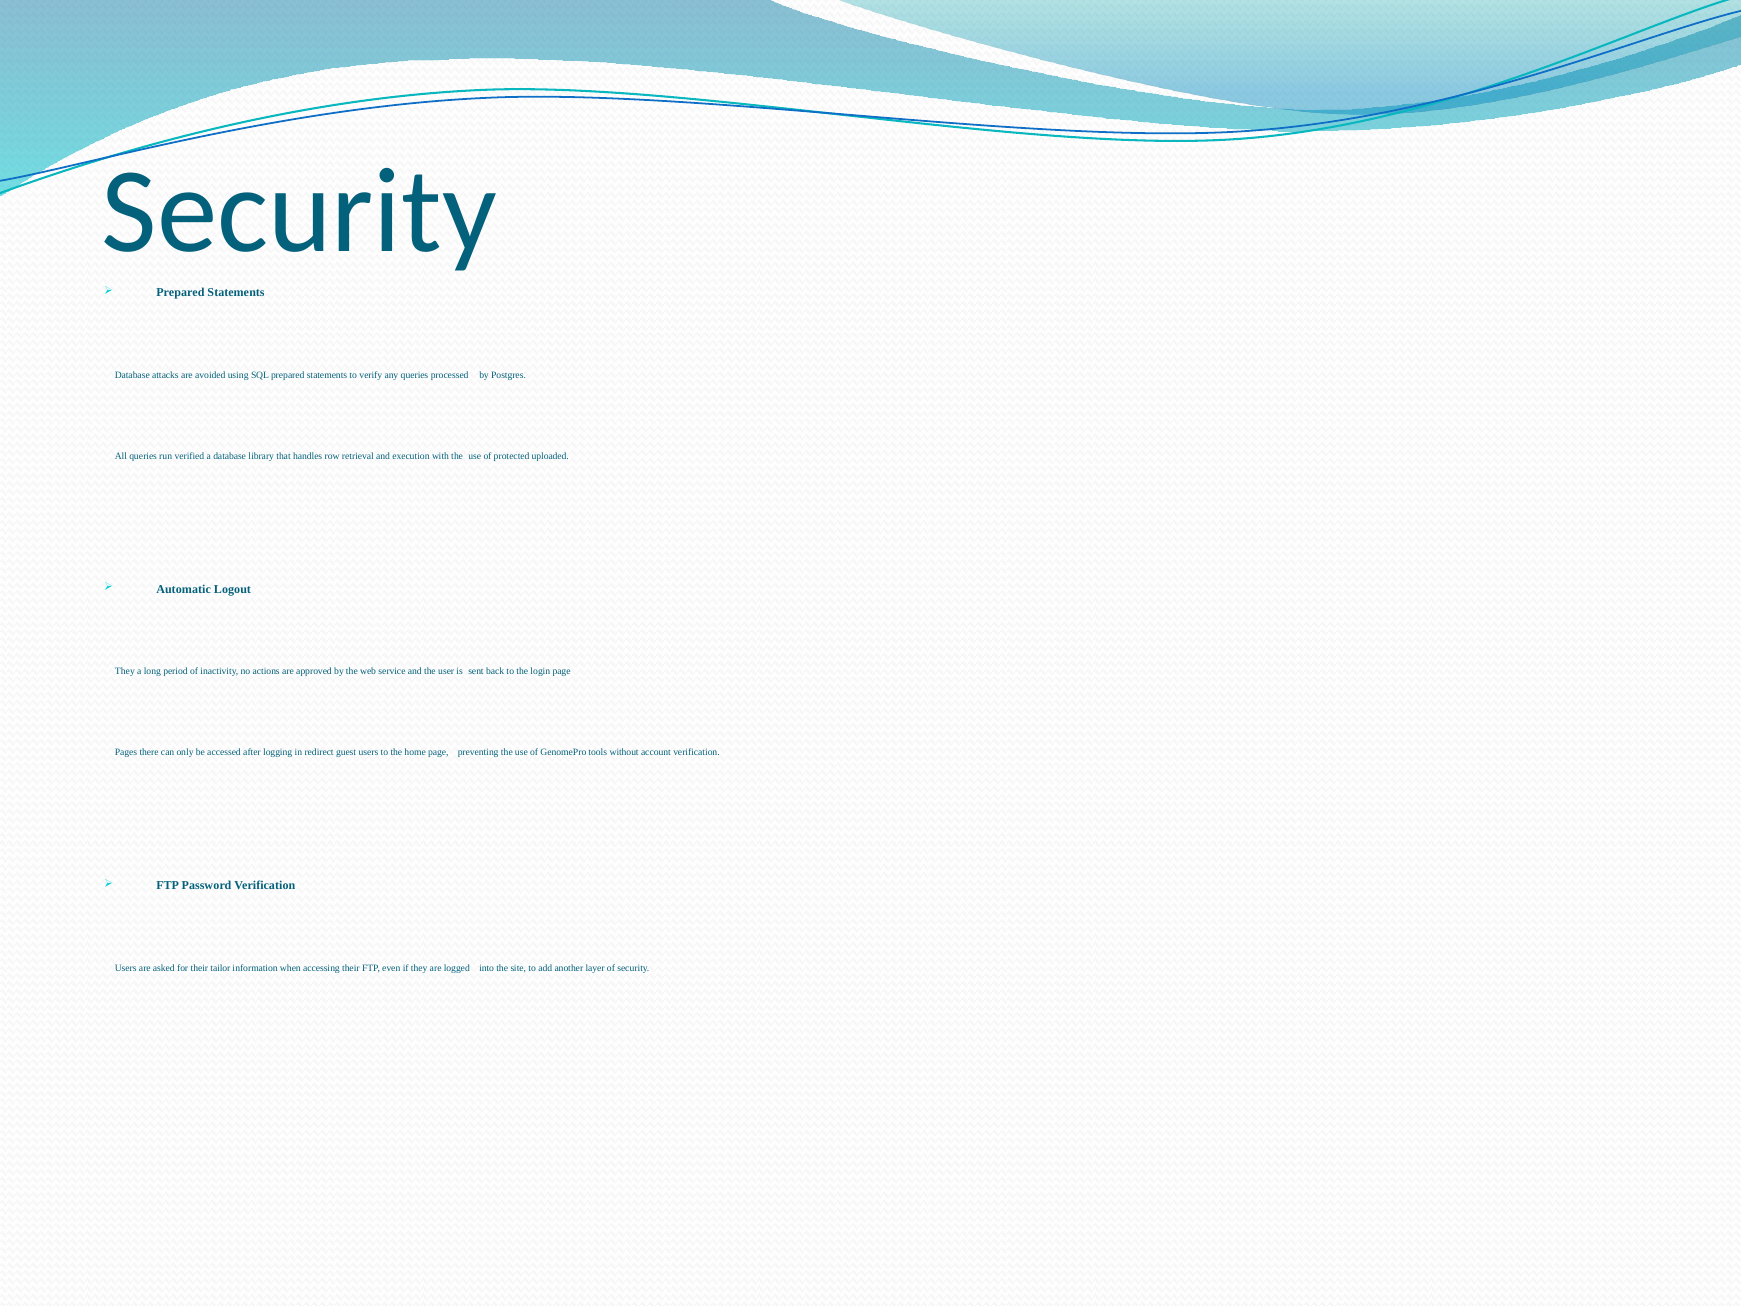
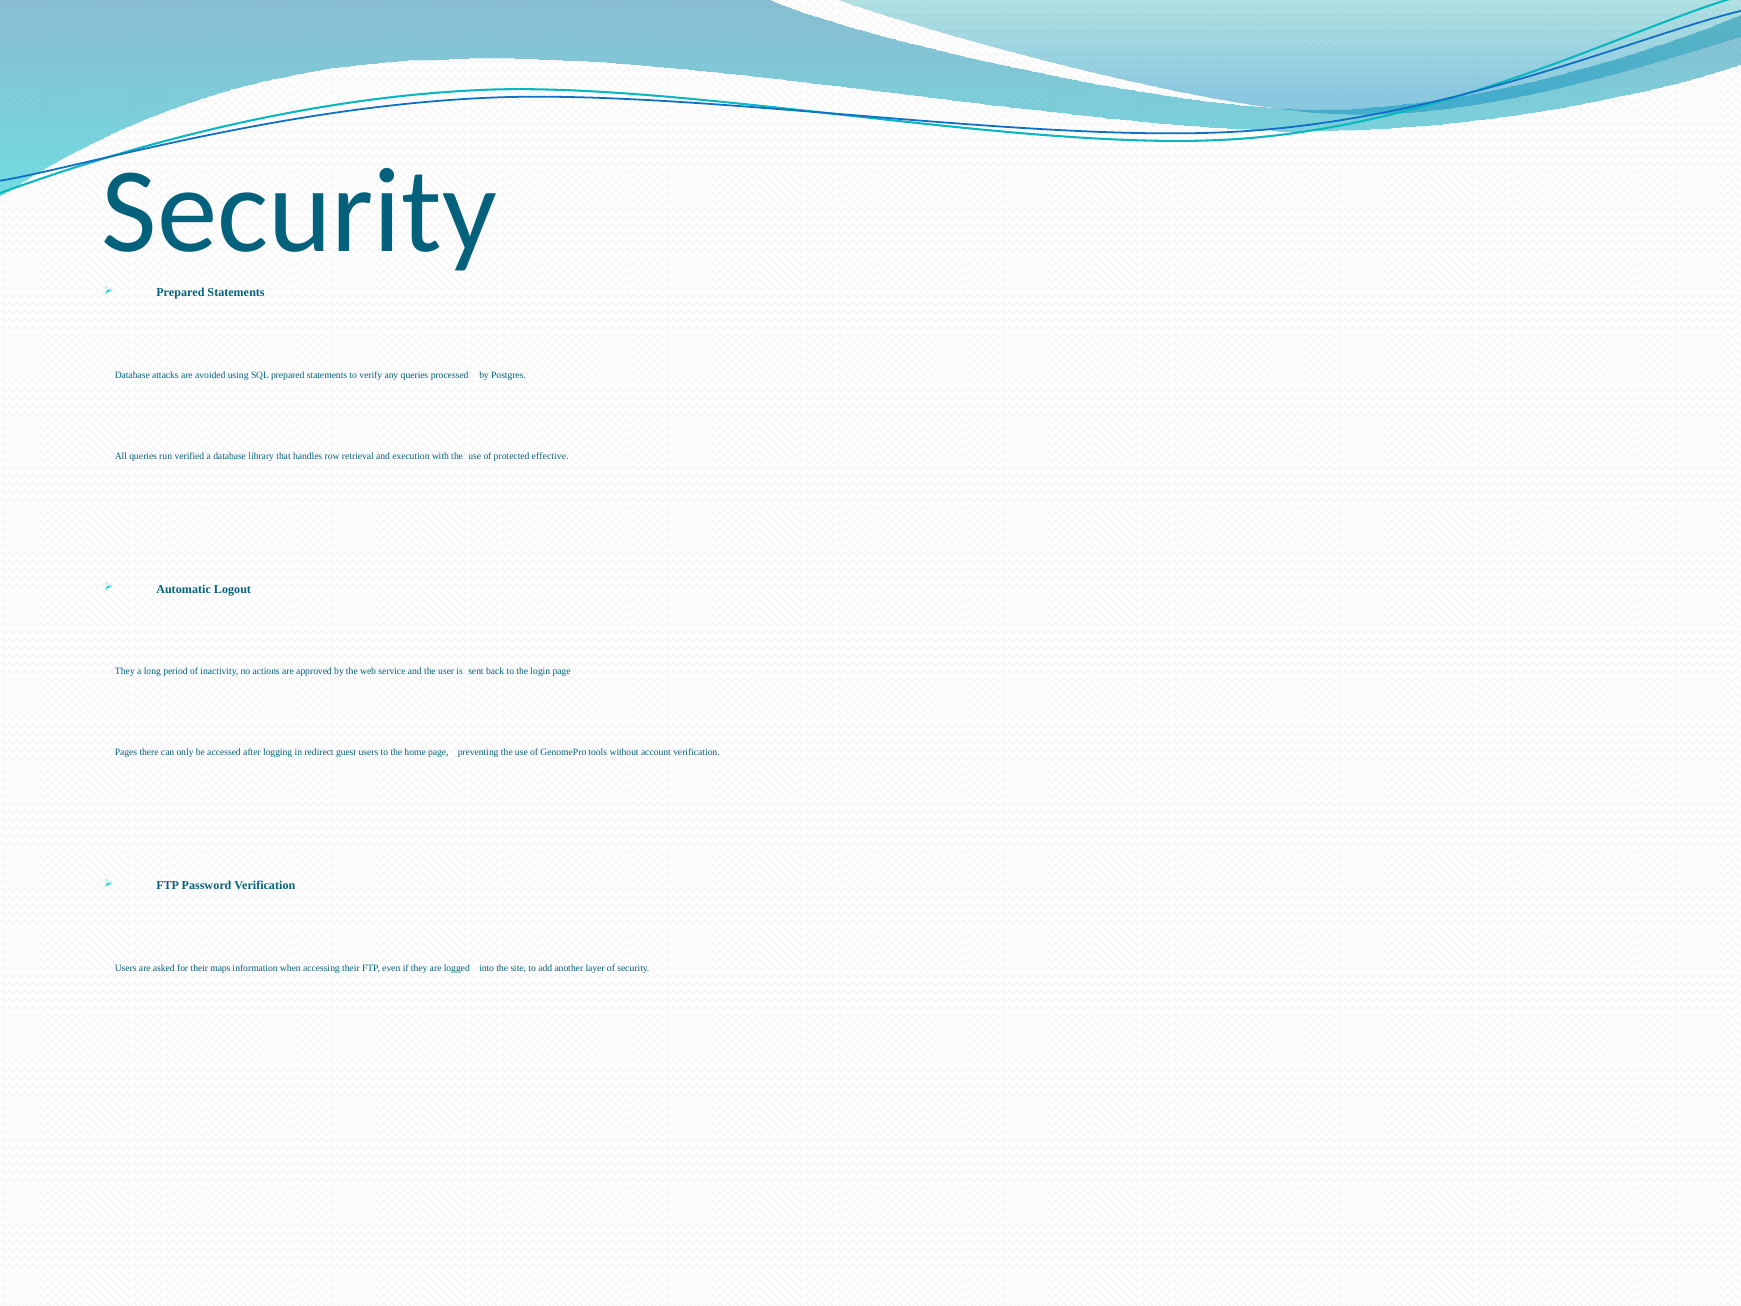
uploaded: uploaded -> effective
tailor: tailor -> maps
